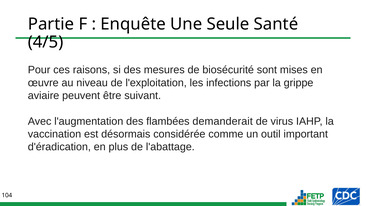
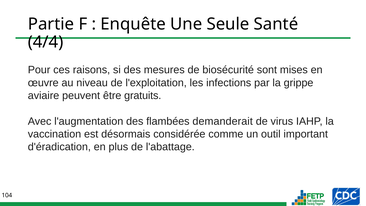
4/5: 4/5 -> 4/4
suivant: suivant -> gratuits
